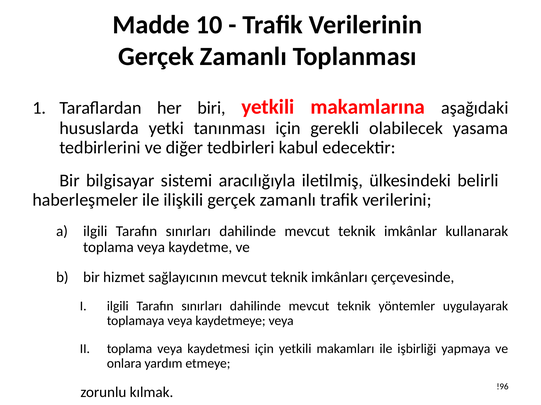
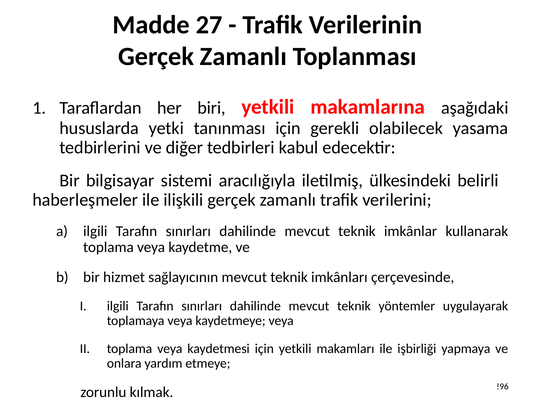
10: 10 -> 27
